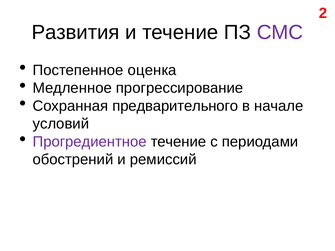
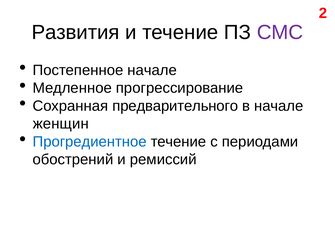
Постепенное оценка: оценка -> начале
условий: условий -> женщин
Прогредиентное colour: purple -> blue
